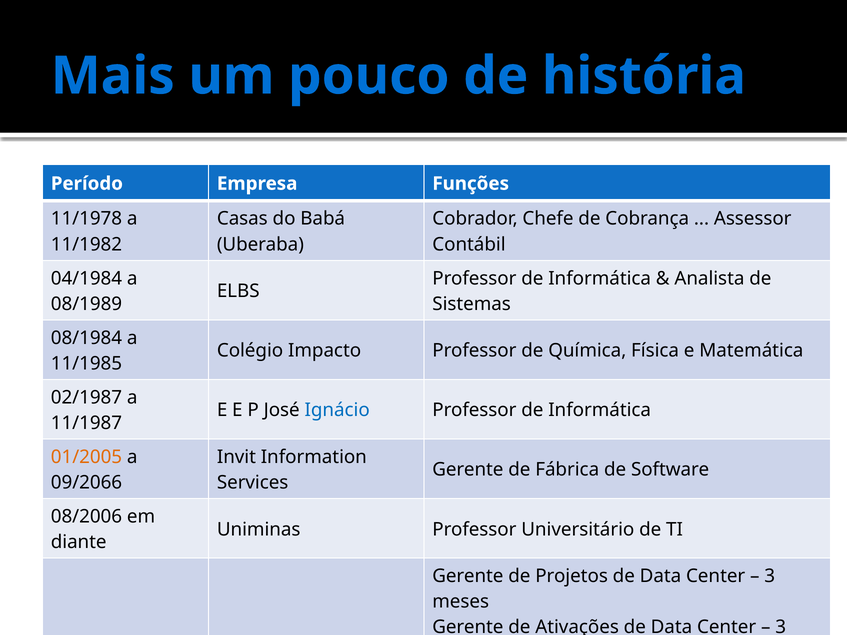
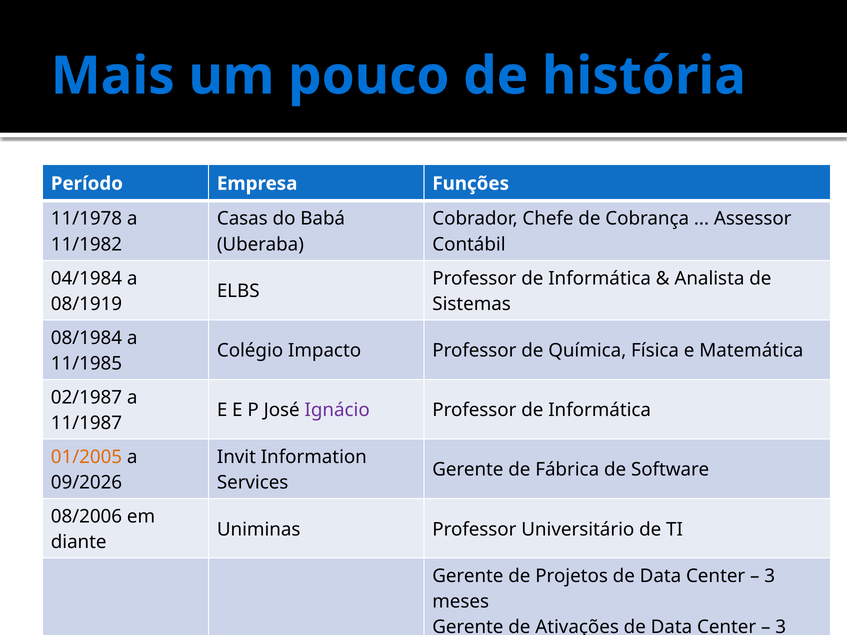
08/1989: 08/1989 -> 08/1919
Ignácio colour: blue -> purple
09/2066: 09/2066 -> 09/2026
